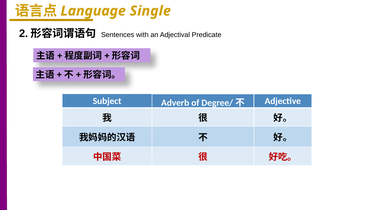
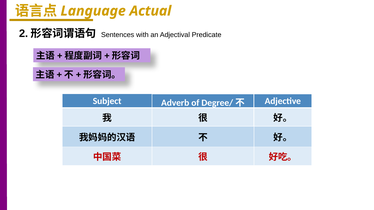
Single: Single -> Actual
